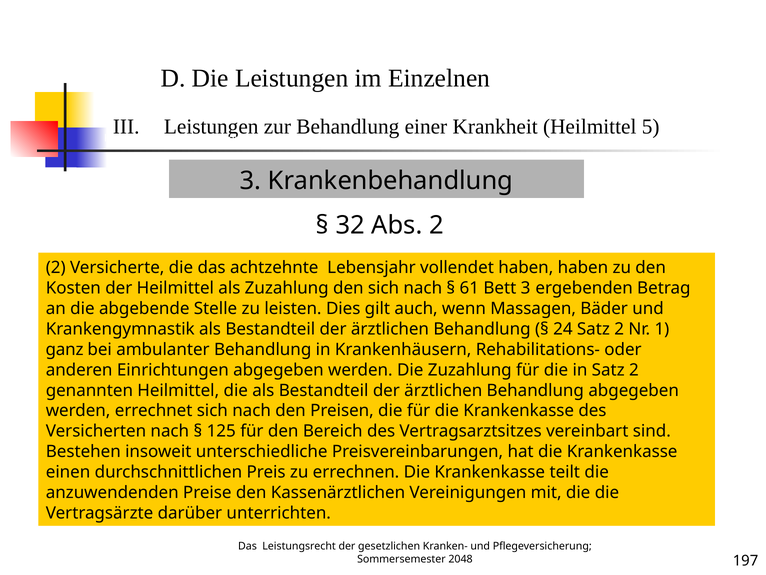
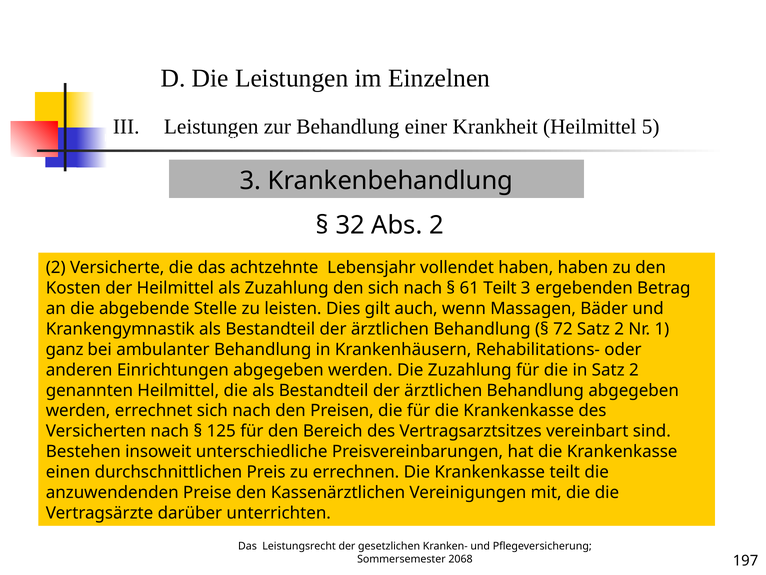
61 Bett: Bett -> Teilt
24: 24 -> 72
2048: 2048 -> 2068
